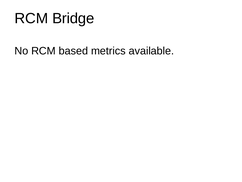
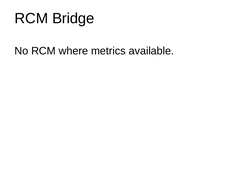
based: based -> where
